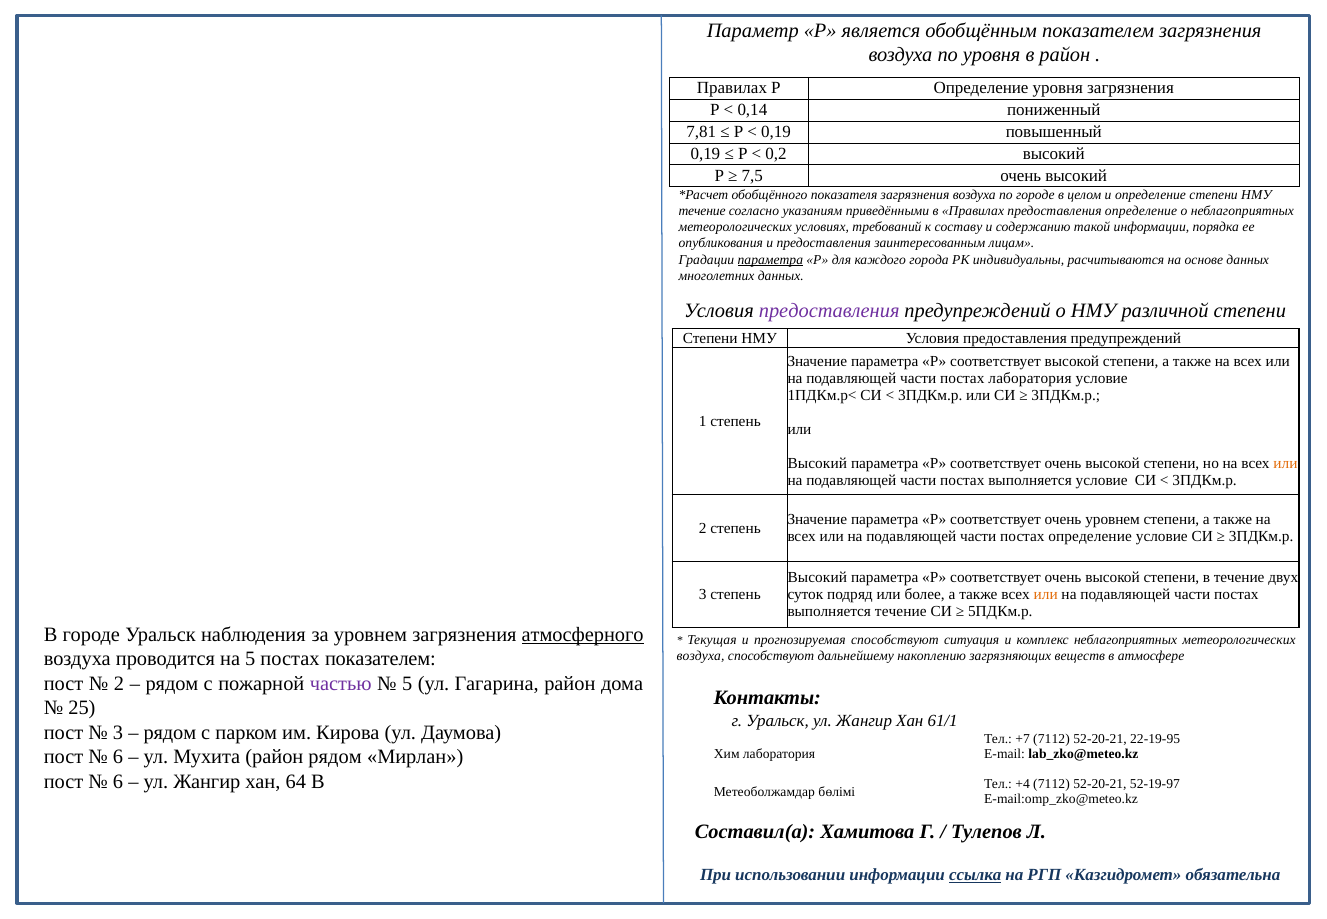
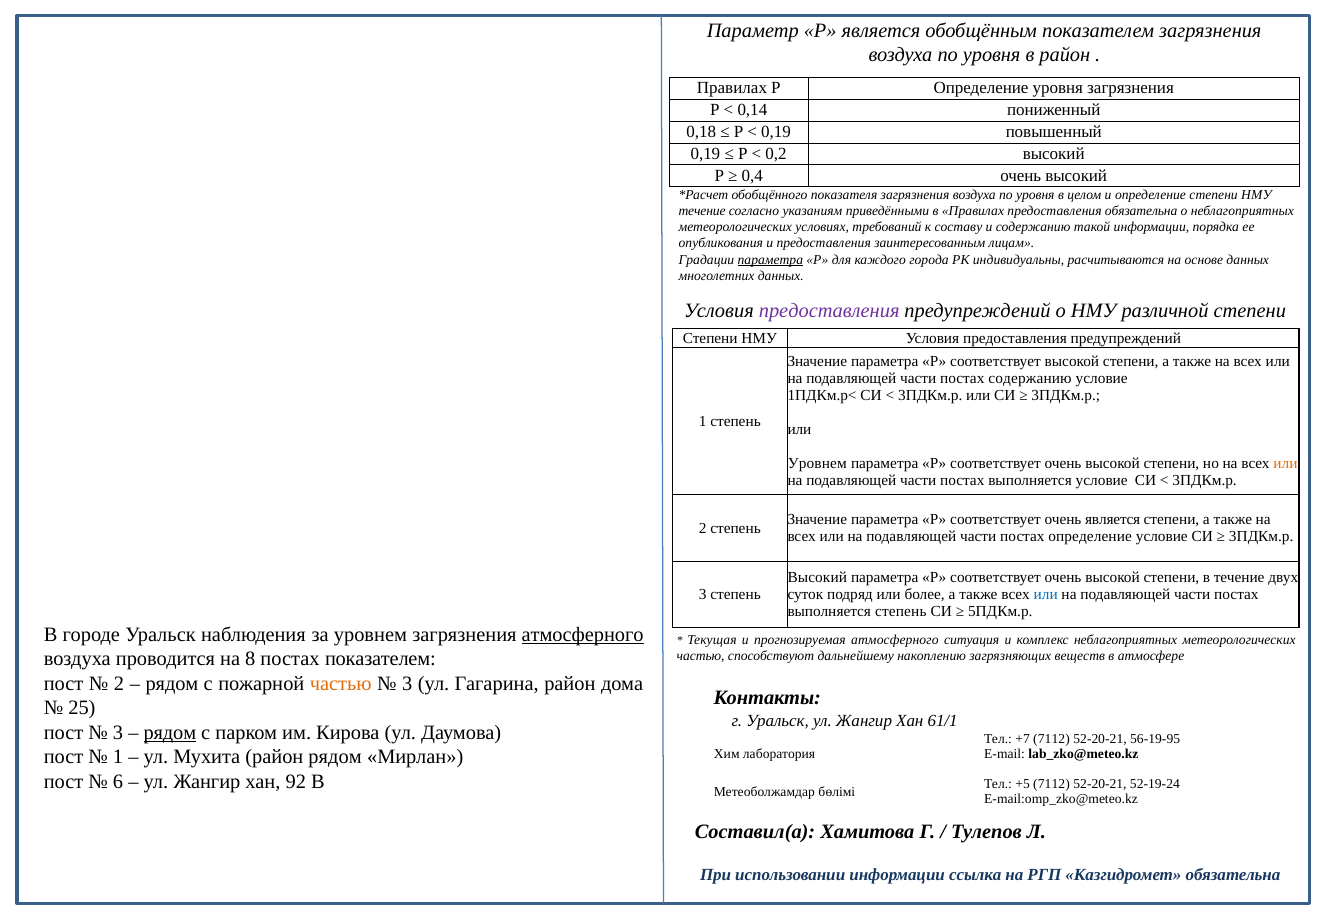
7,81: 7,81 -> 0,18
7,5: 7,5 -> 0,4
городе at (1035, 194): городе -> уровня
предоставления определение: определение -> обязательна
постах лаборатория: лаборатория -> содержанию
Высокий at (817, 463): Высокий -> Уровнем
очень уровнем: уровнем -> является
или at (1046, 594) colour: orange -> blue
выполняется течение: течение -> степень
прогнозируемая способствуют: способствуют -> атмосферного
на 5: 5 -> 8
воздуха at (701, 656): воздуха -> частью
частью at (341, 683) colour: purple -> orange
5 at (407, 683): 5 -> 3
рядом at (170, 732) underline: none -> present
22-19-95: 22-19-95 -> 56-19-95
6 at (118, 757): 6 -> 1
64: 64 -> 92
+4: +4 -> +5
52-19-97: 52-19-97 -> 52-19-24
ссылка underline: present -> none
